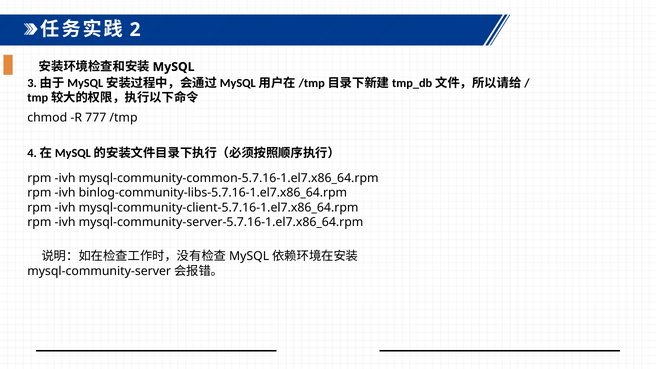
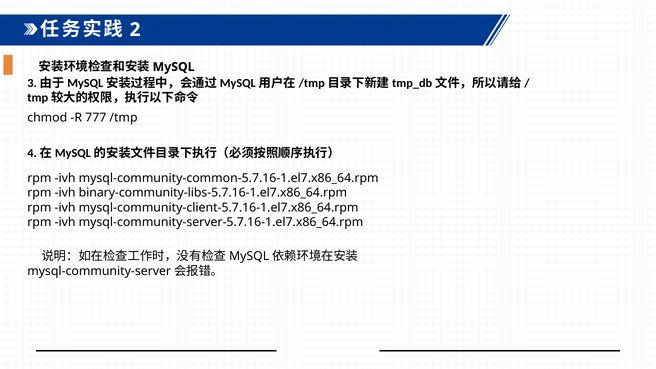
binlog-community-libs-5.7.16-1.el7.x86_64.rpm: binlog-community-libs-5.7.16-1.el7.x86_64.rpm -> binary-community-libs-5.7.16-1.el7.x86_64.rpm
